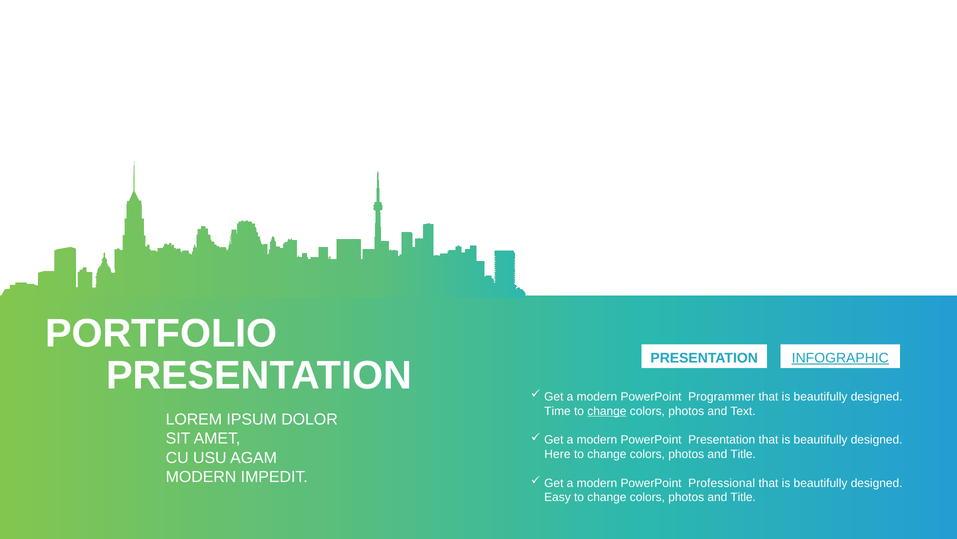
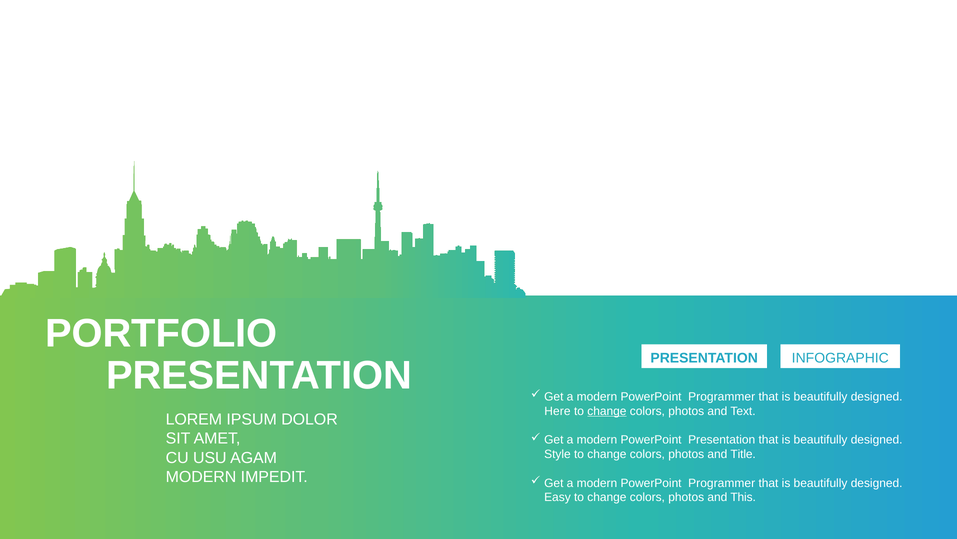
INFOGRAPHIC underline: present -> none
Time: Time -> Here
Here: Here -> Style
Professional at (722, 482): Professional -> Programmer
Title at (743, 497): Title -> This
